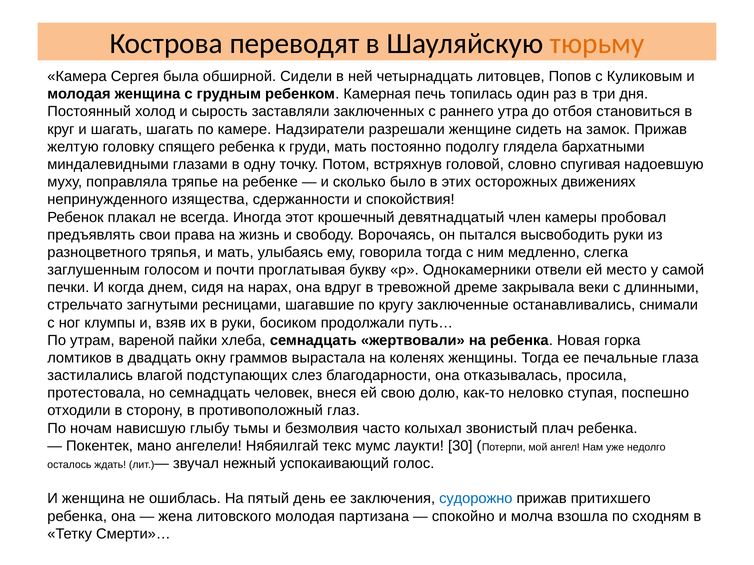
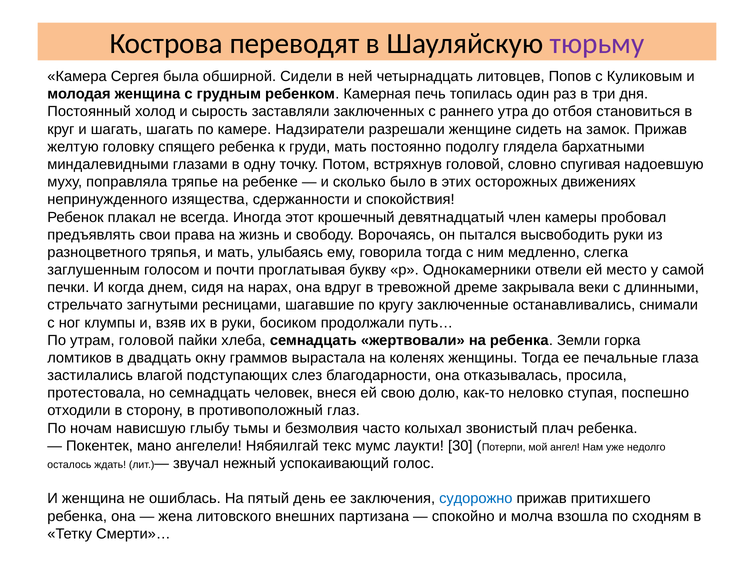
тюрьму colour: orange -> purple
утрам вареной: вареной -> головой
Новая: Новая -> Земли
литовского молодая: молодая -> внешних
